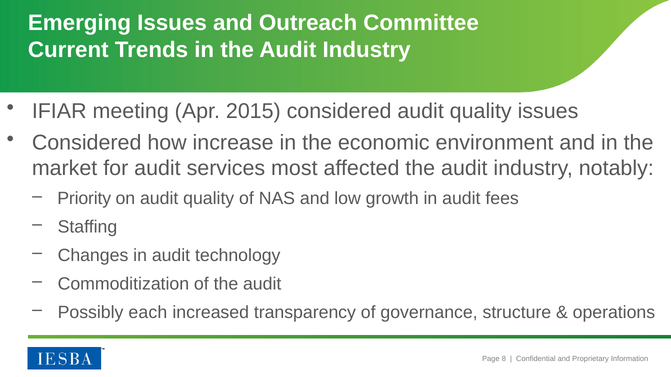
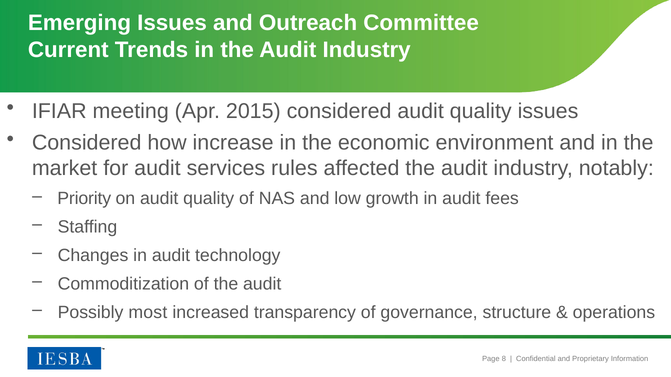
most: most -> rules
each: each -> most
